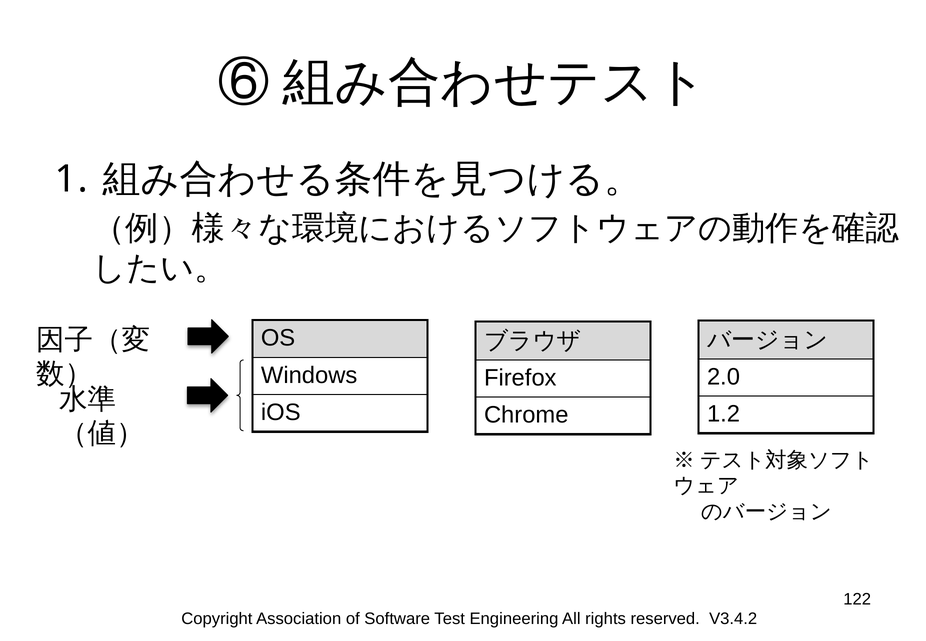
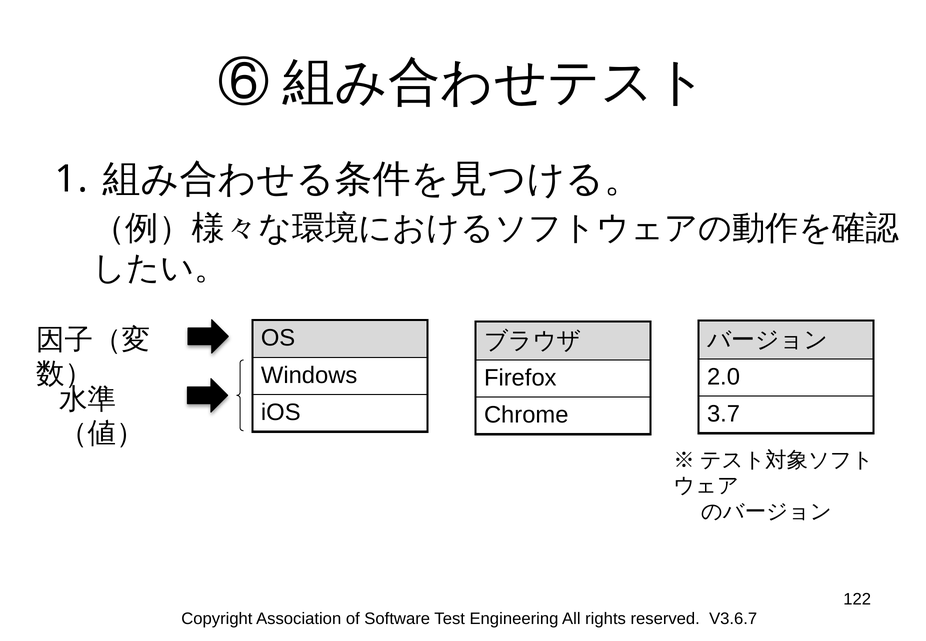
1.2: 1.2 -> 3.7
V3.4.2: V3.4.2 -> V3.6.7
